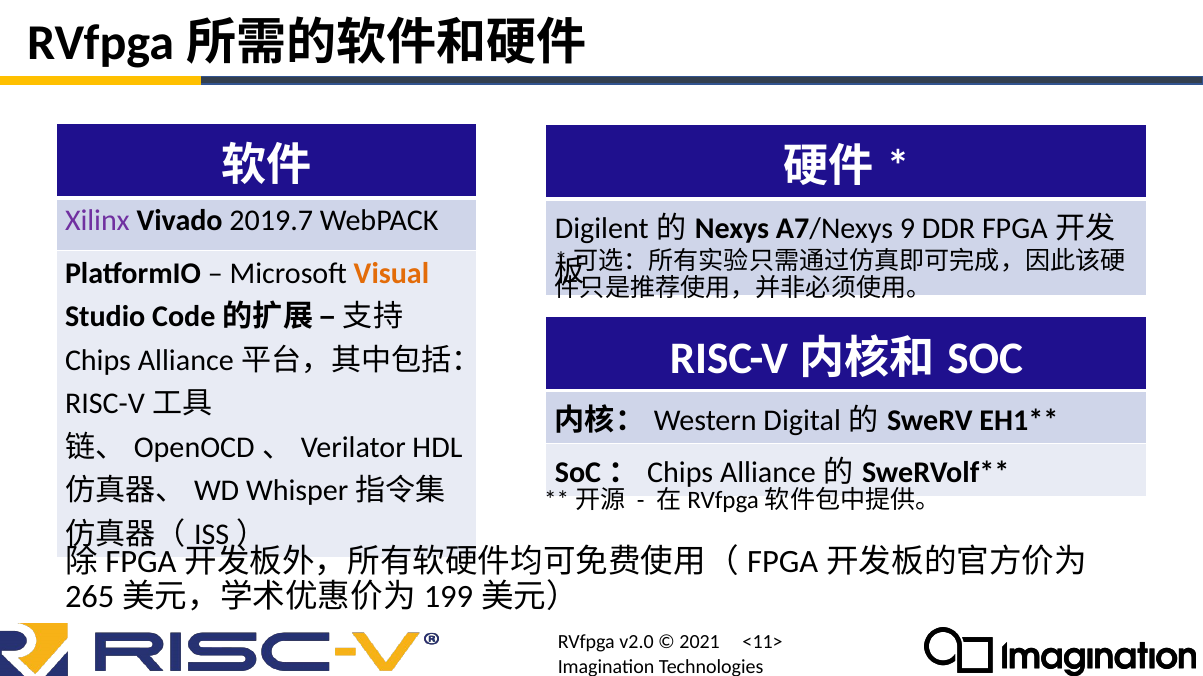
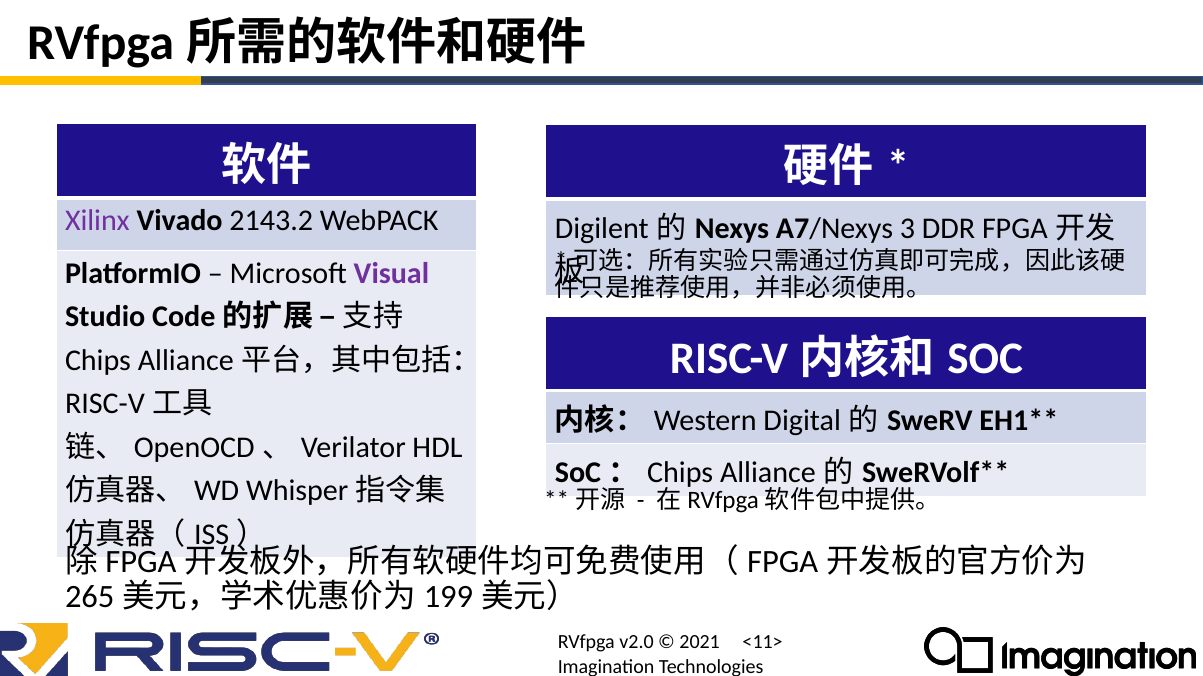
2019.7: 2019.7 -> 2143.2
9: 9 -> 3
Visual colour: orange -> purple
